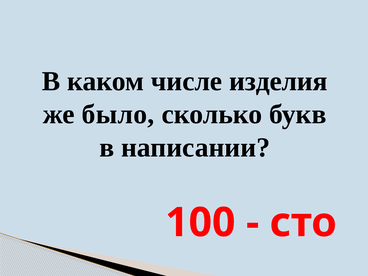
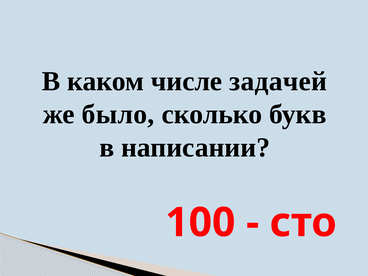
изделия: изделия -> задачей
